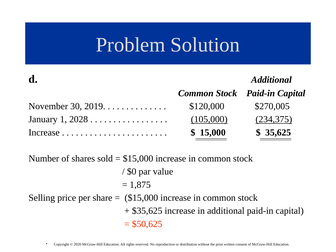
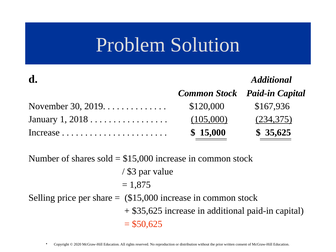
$270,005: $270,005 -> $167,936
2028: 2028 -> 2018
$0: $0 -> $3
